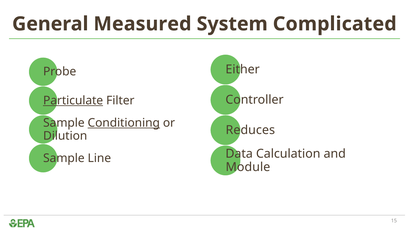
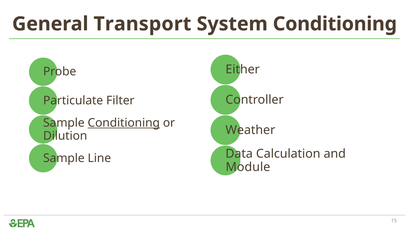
Measured: Measured -> Transport
System Complicated: Complicated -> Conditioning
Particulate underline: present -> none
Reduces: Reduces -> Weather
